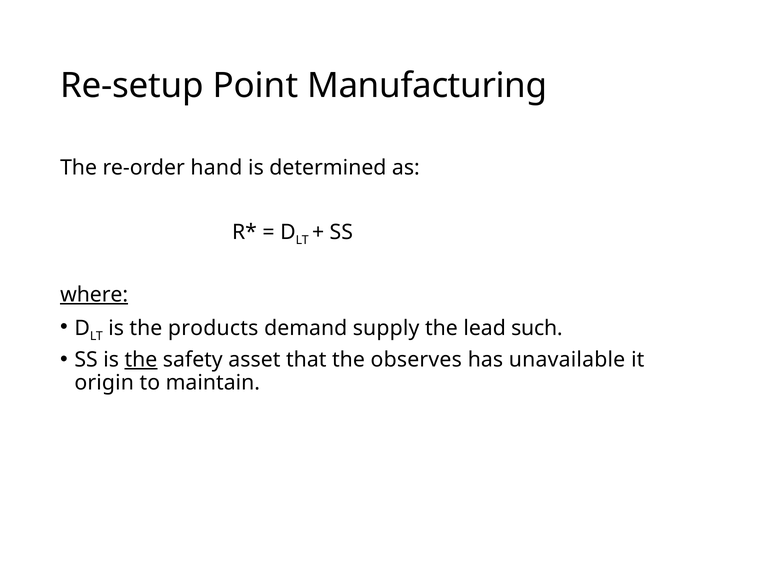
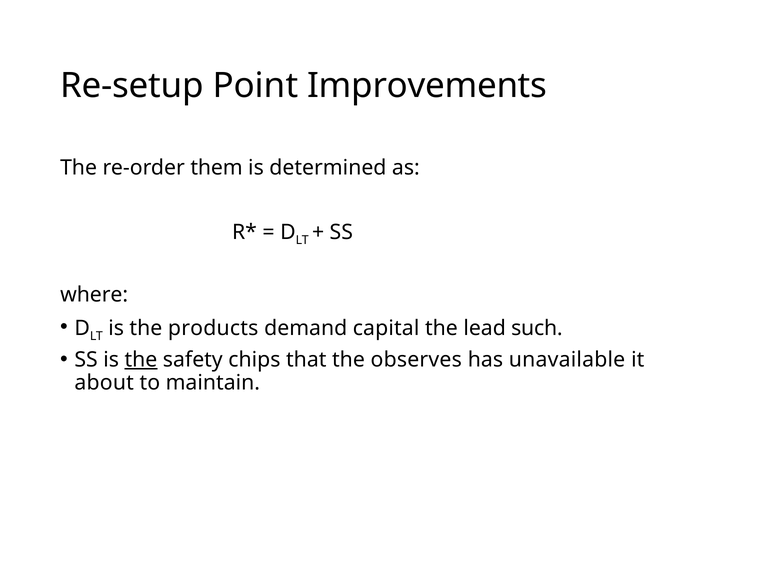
Manufacturing: Manufacturing -> Improvements
hand: hand -> them
where underline: present -> none
supply: supply -> capital
asset: asset -> chips
origin: origin -> about
